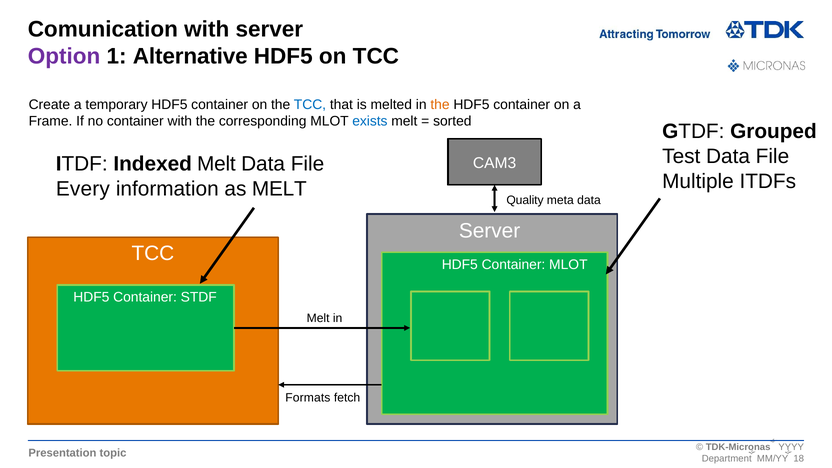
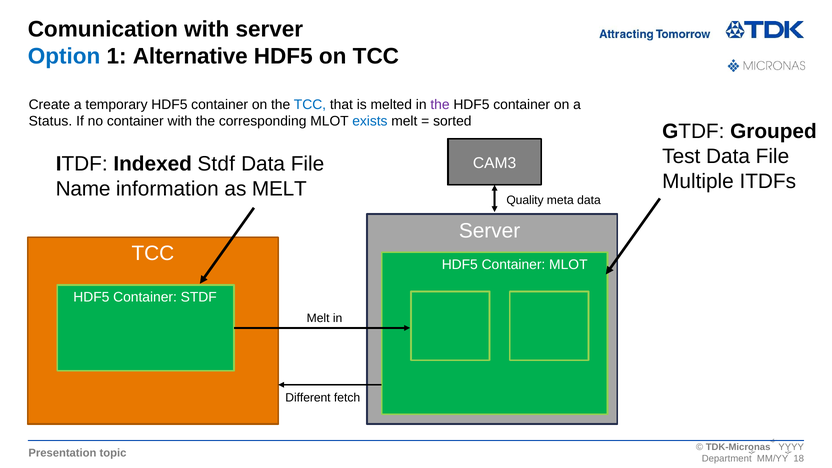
Option colour: purple -> blue
the at (440, 105) colour: orange -> purple
Frame: Frame -> Status
Indexed Melt: Melt -> Stdf
Every: Every -> Name
Formats: Formats -> Different
